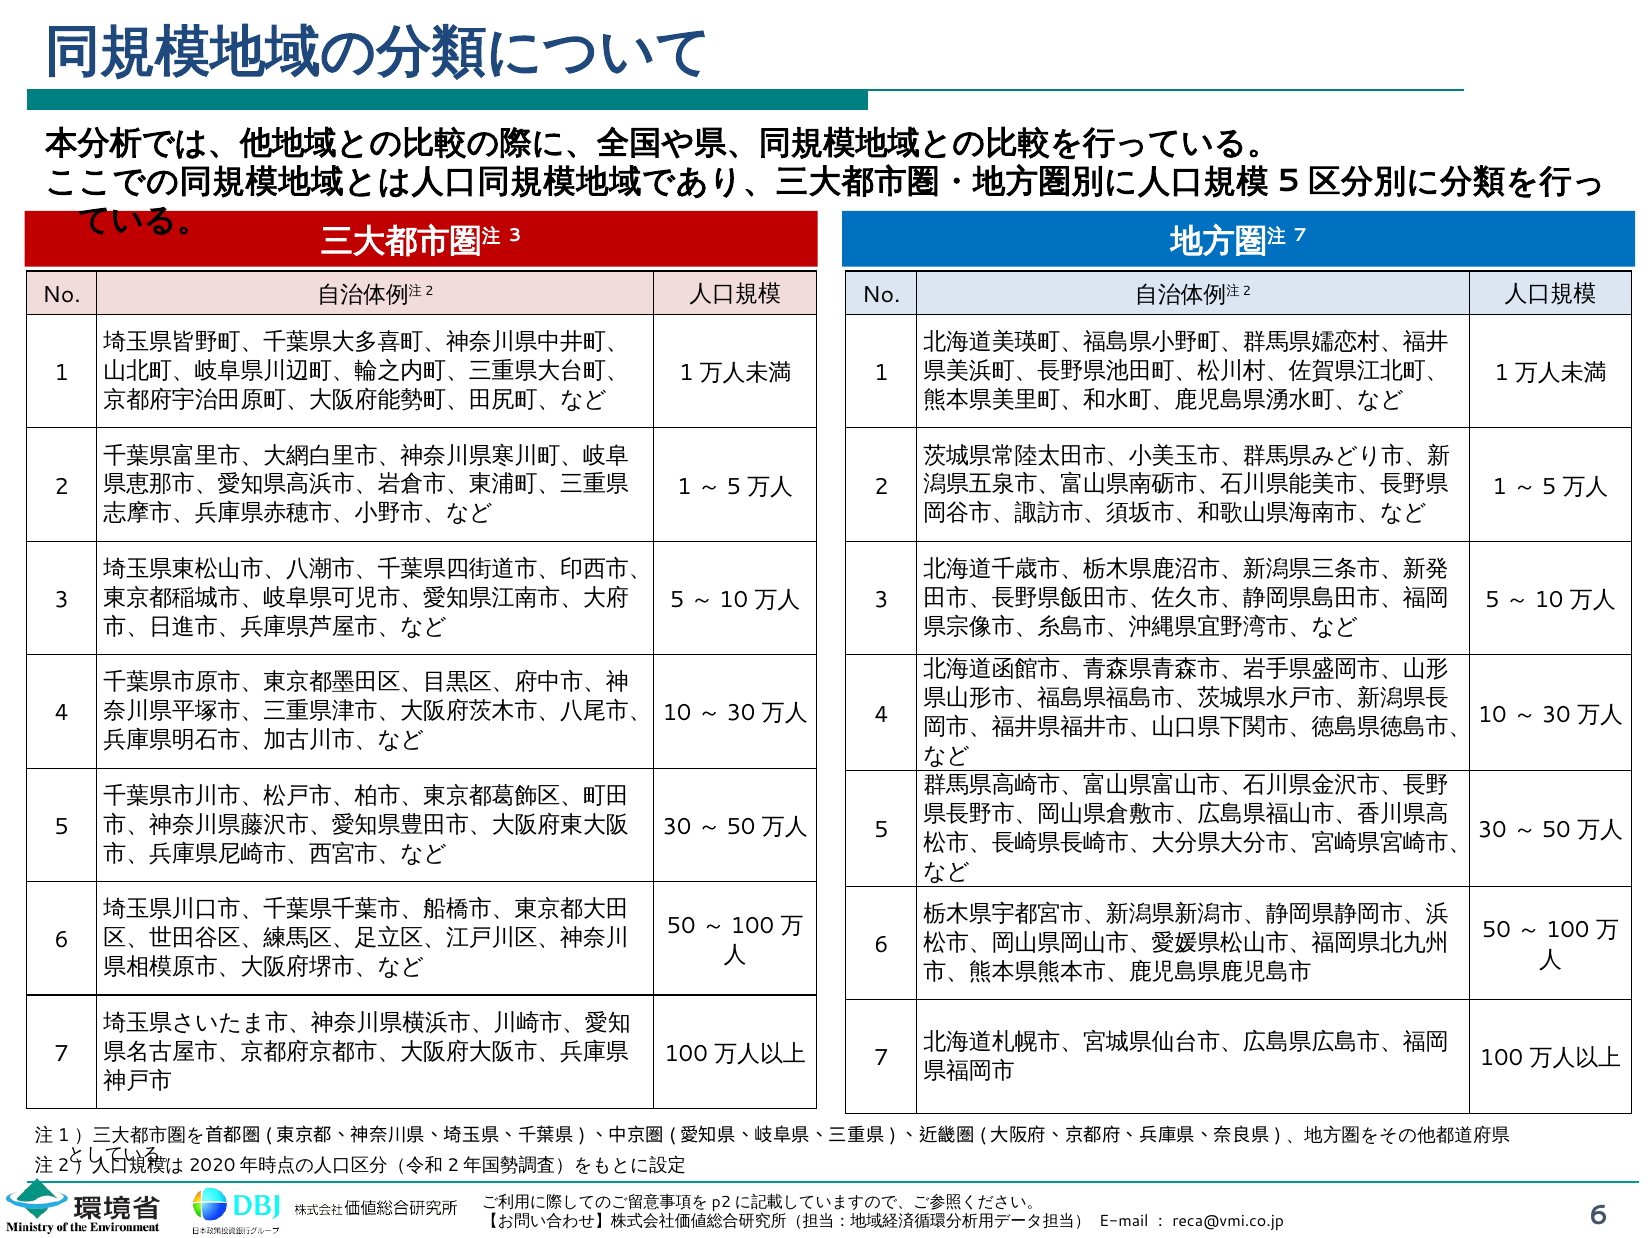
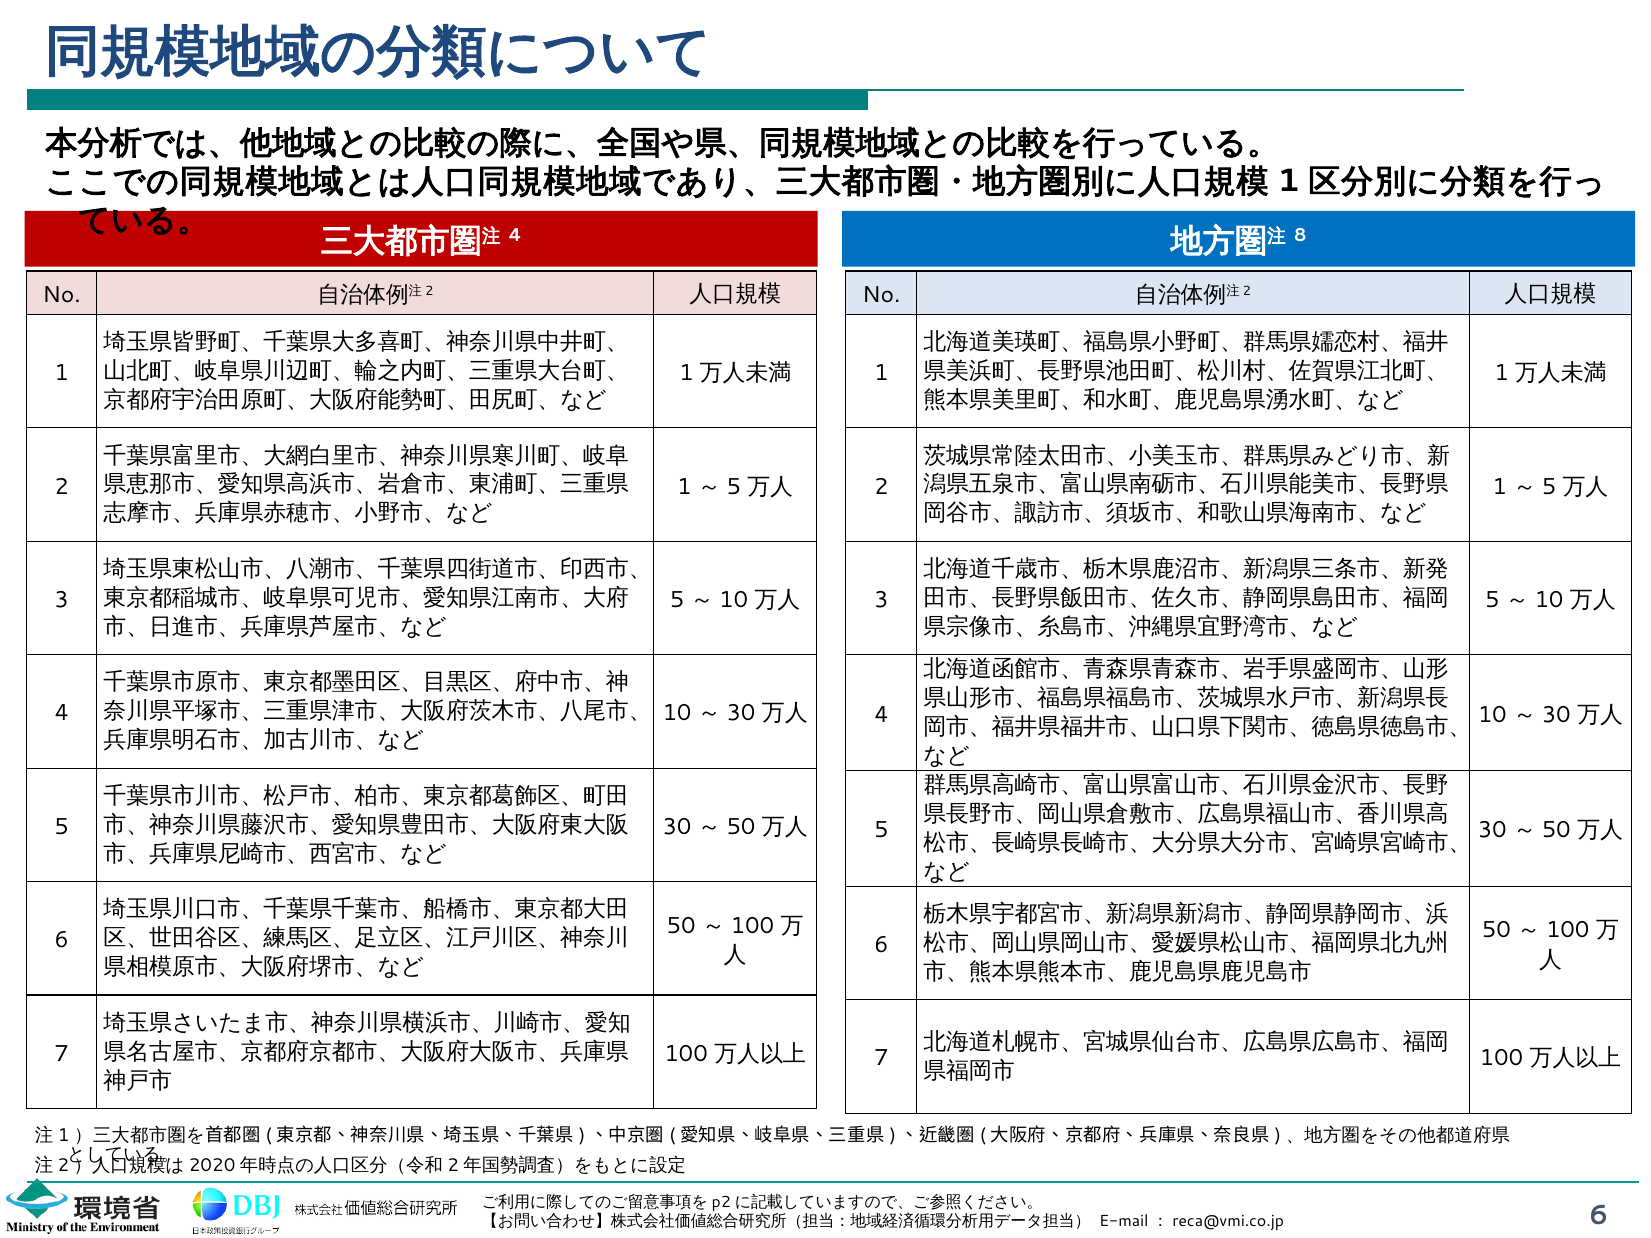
5 at (1289, 181): 5 -> 1
3 at (515, 236): 3 -> 4
7 at (1300, 236): 7 -> 8
